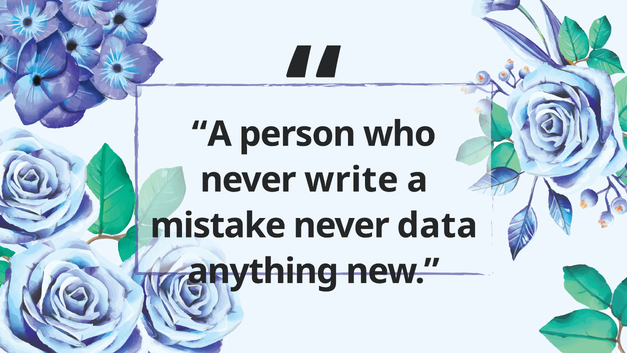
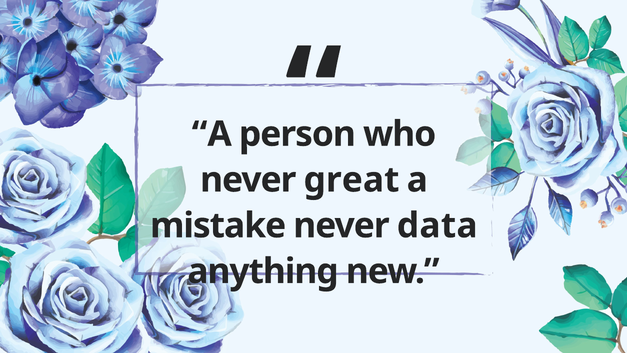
write: write -> great
